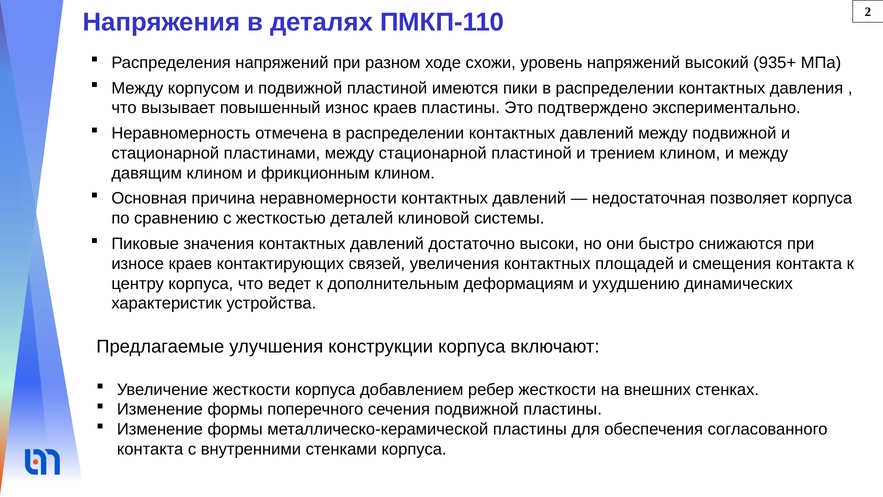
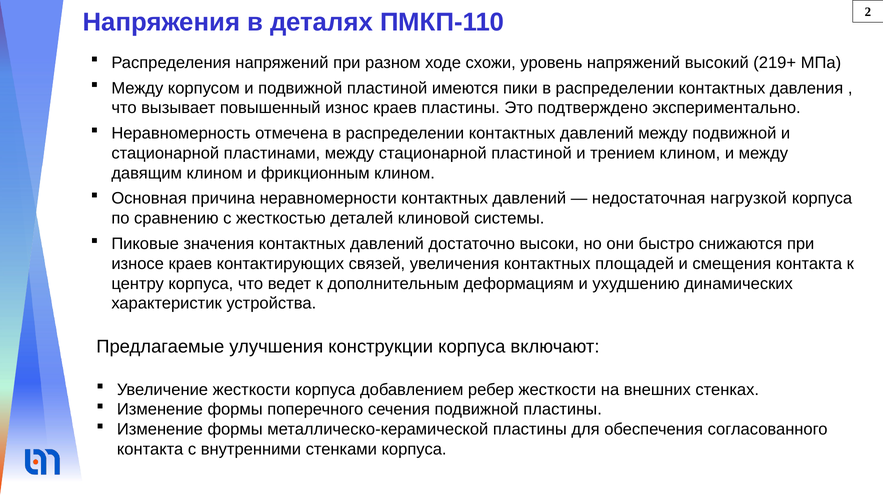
935+: 935+ -> 219+
позволяет: позволяет -> нагрузкой
